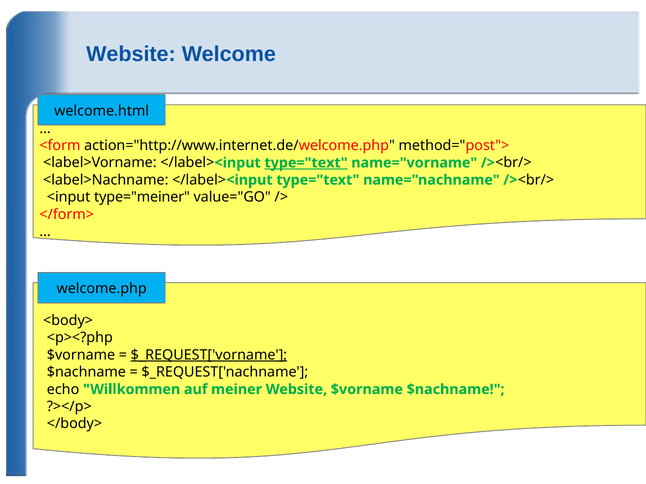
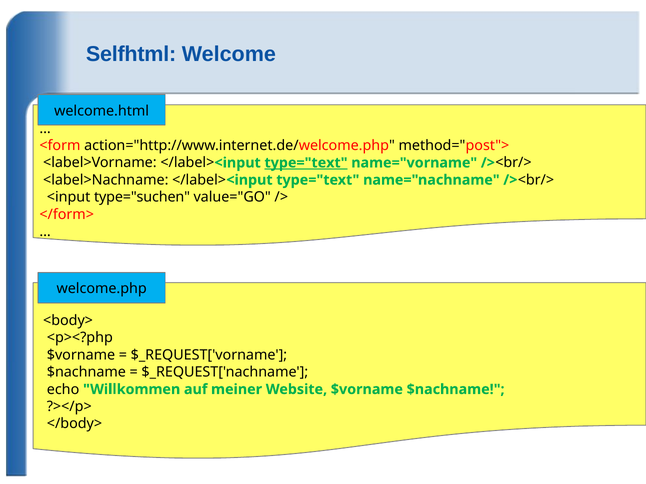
Website at (131, 54): Website -> Selfhtml
type="meiner: type="meiner -> type="suchen
$_REQUEST['vorname underline: present -> none
